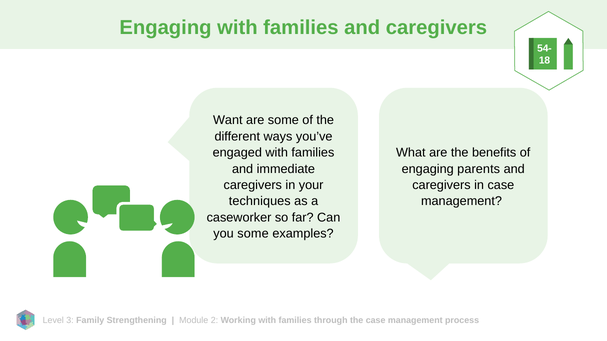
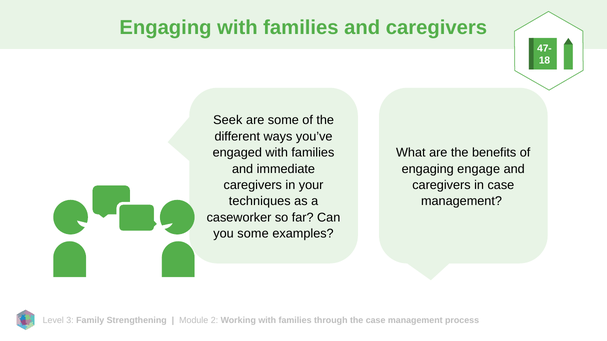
54-: 54- -> 47-
Want: Want -> Seek
parents: parents -> engage
